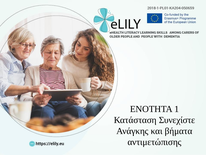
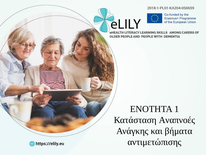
Συνεχίστε: Συνεχίστε -> Αναπνοές
